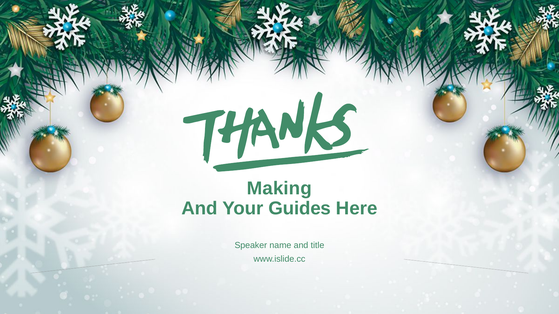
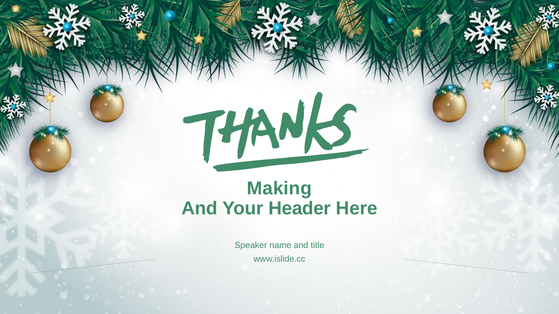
Guides: Guides -> Header
